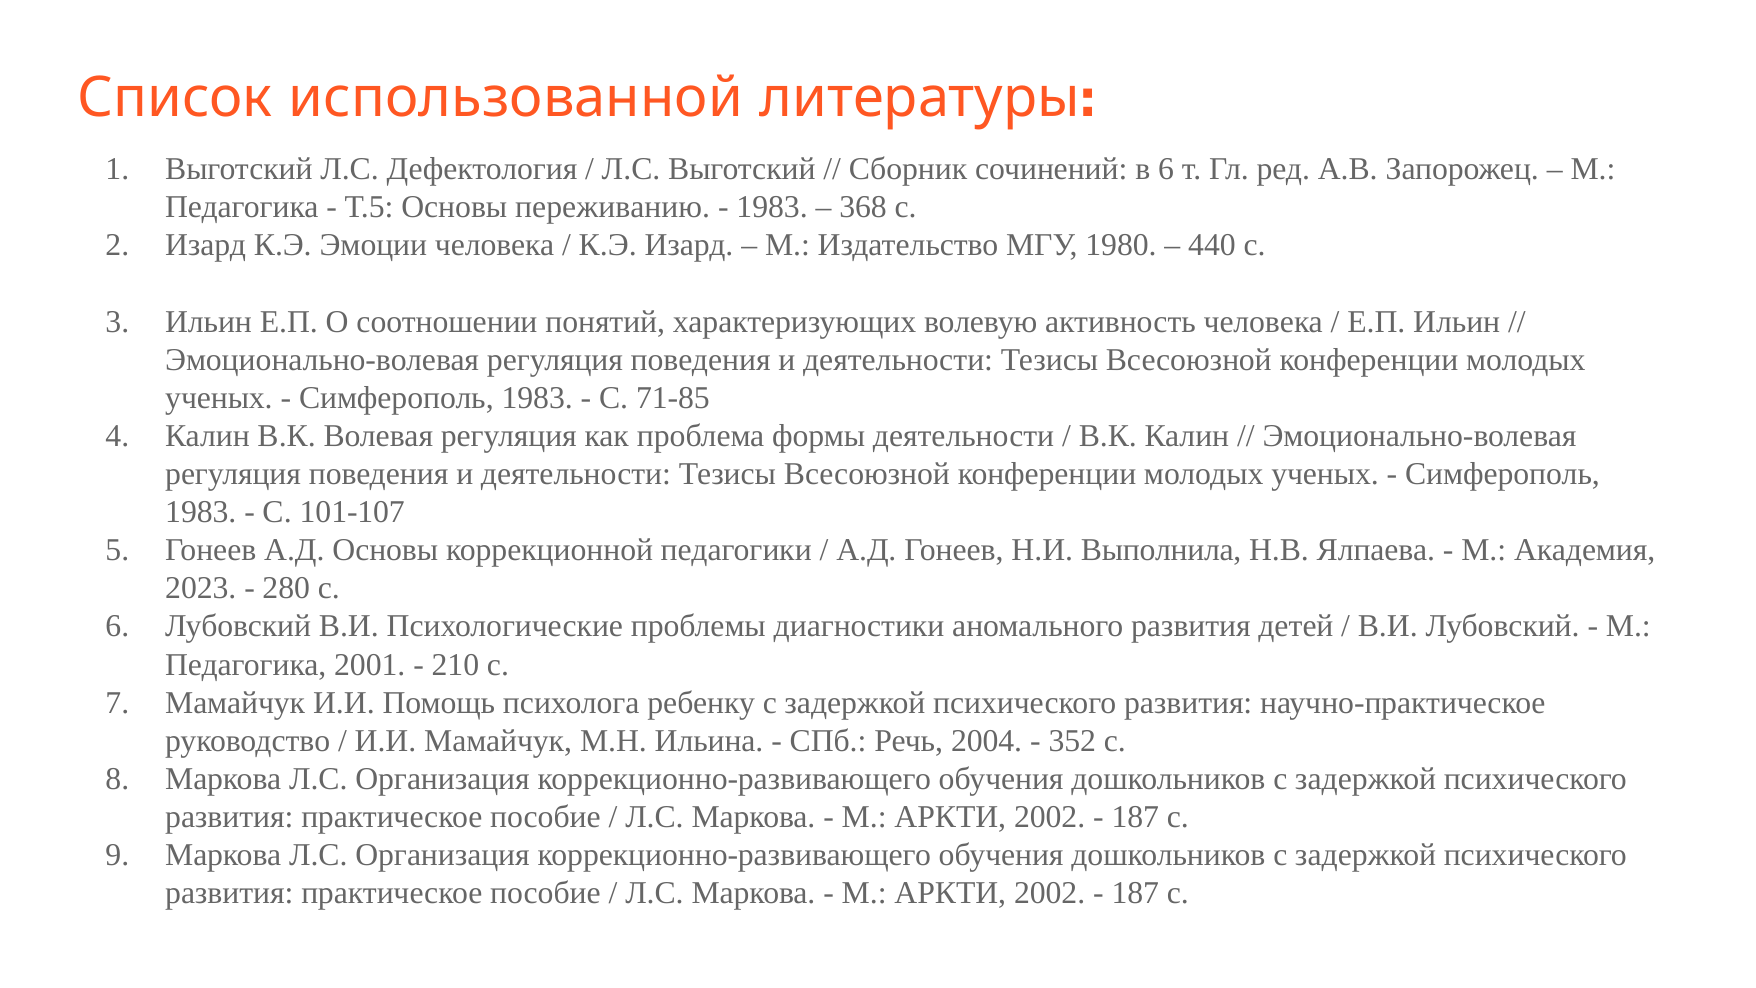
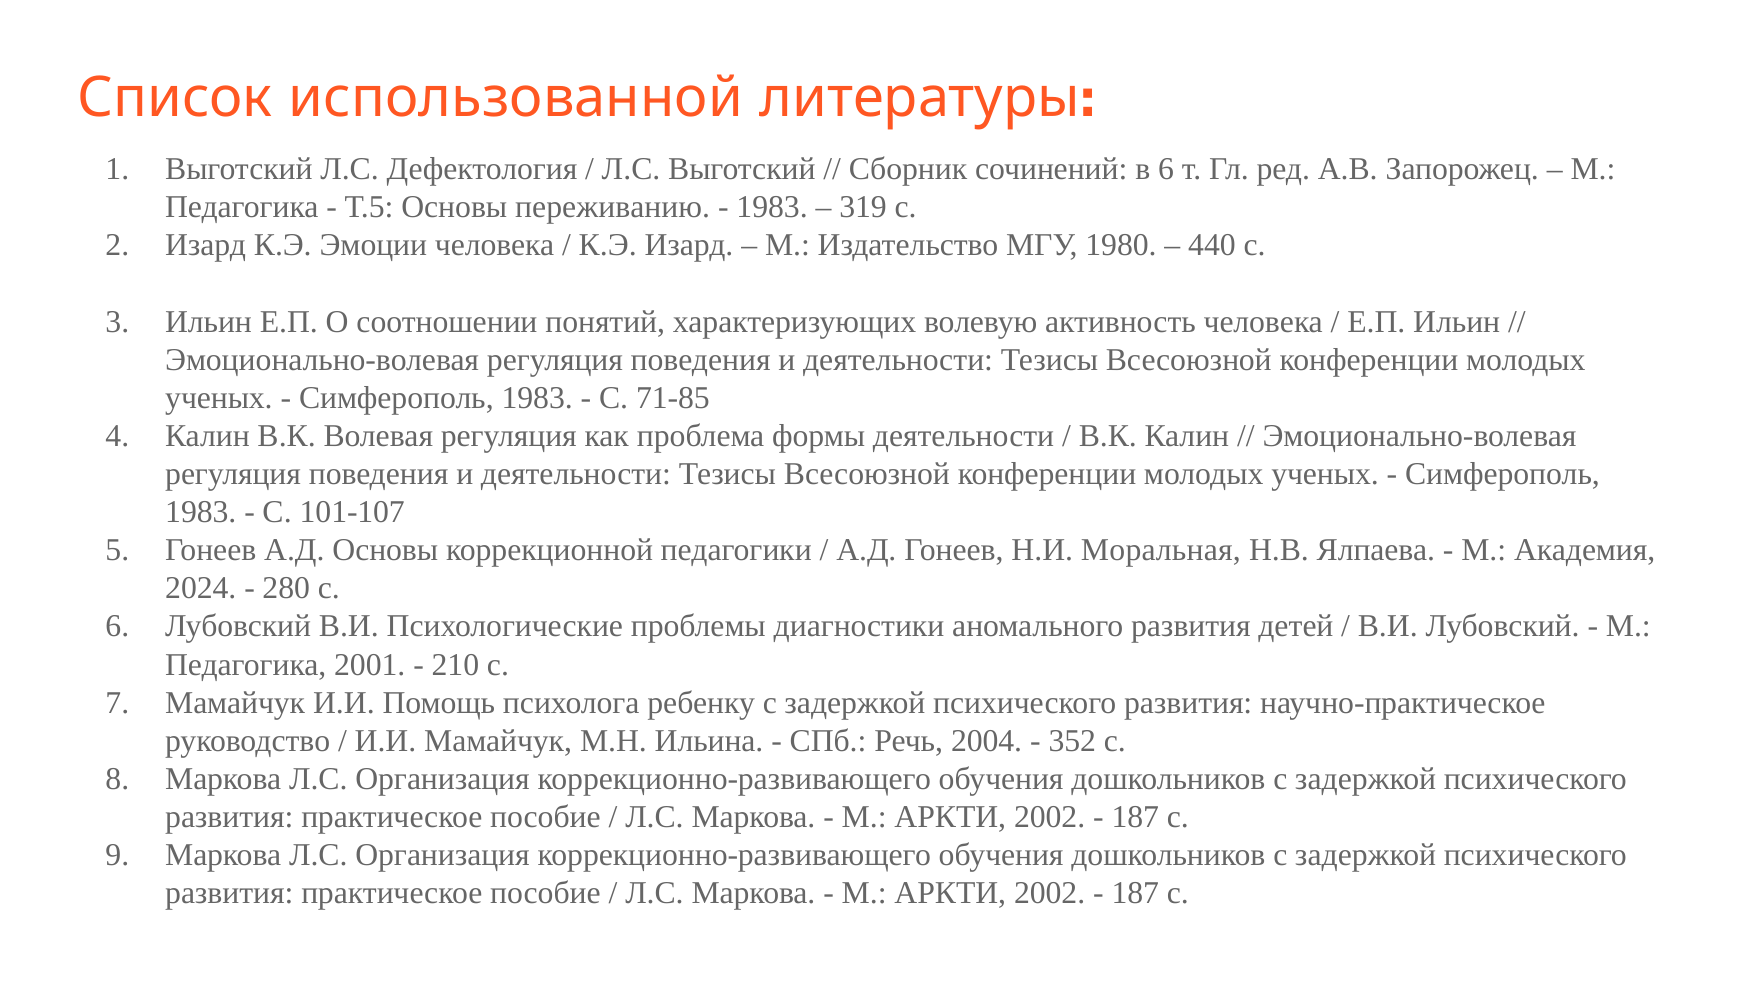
368: 368 -> 319
Выполнила: Выполнила -> Моральная
2023: 2023 -> 2024
